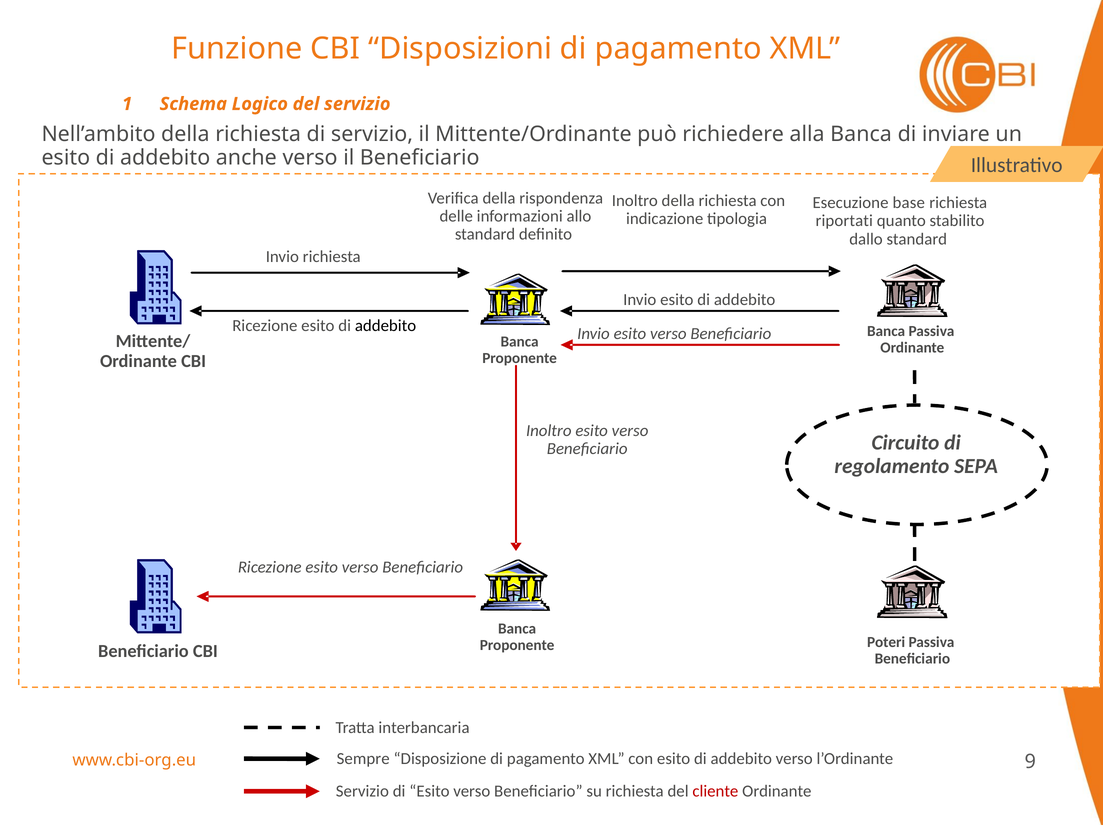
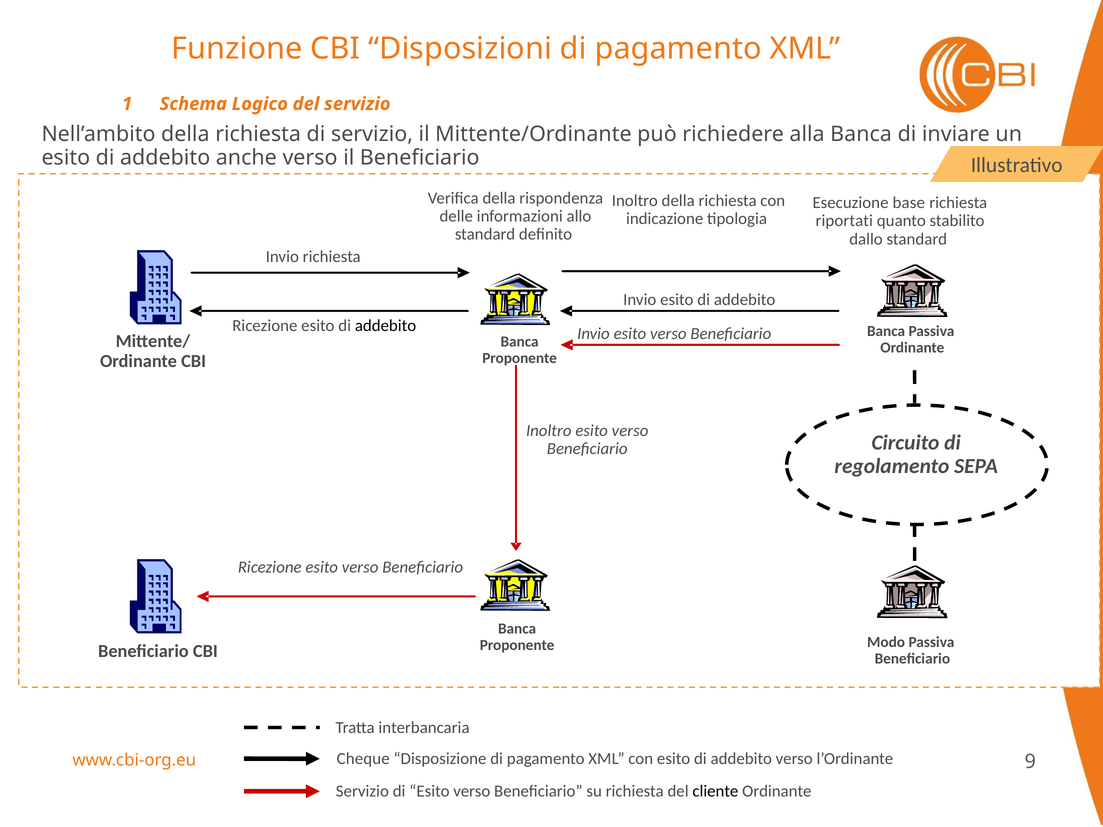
Poteri: Poteri -> Modo
Sempre: Sempre -> Cheque
cliente colour: red -> black
